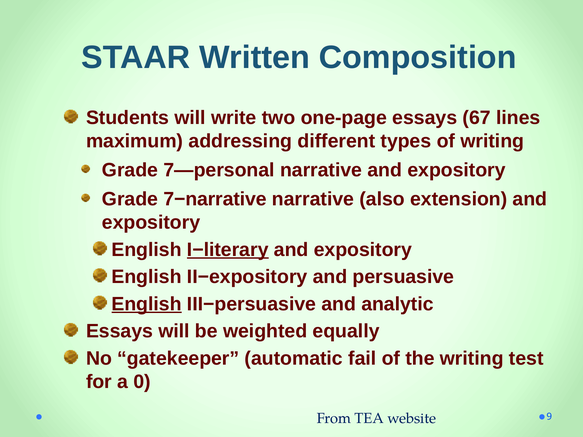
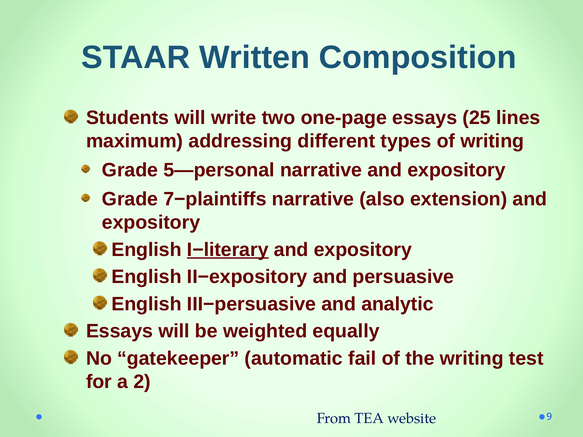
67: 67 -> 25
7—personal: 7—personal -> 5—personal
7−narrative: 7−narrative -> 7−plaintiffs
English at (147, 304) underline: present -> none
0: 0 -> 2
